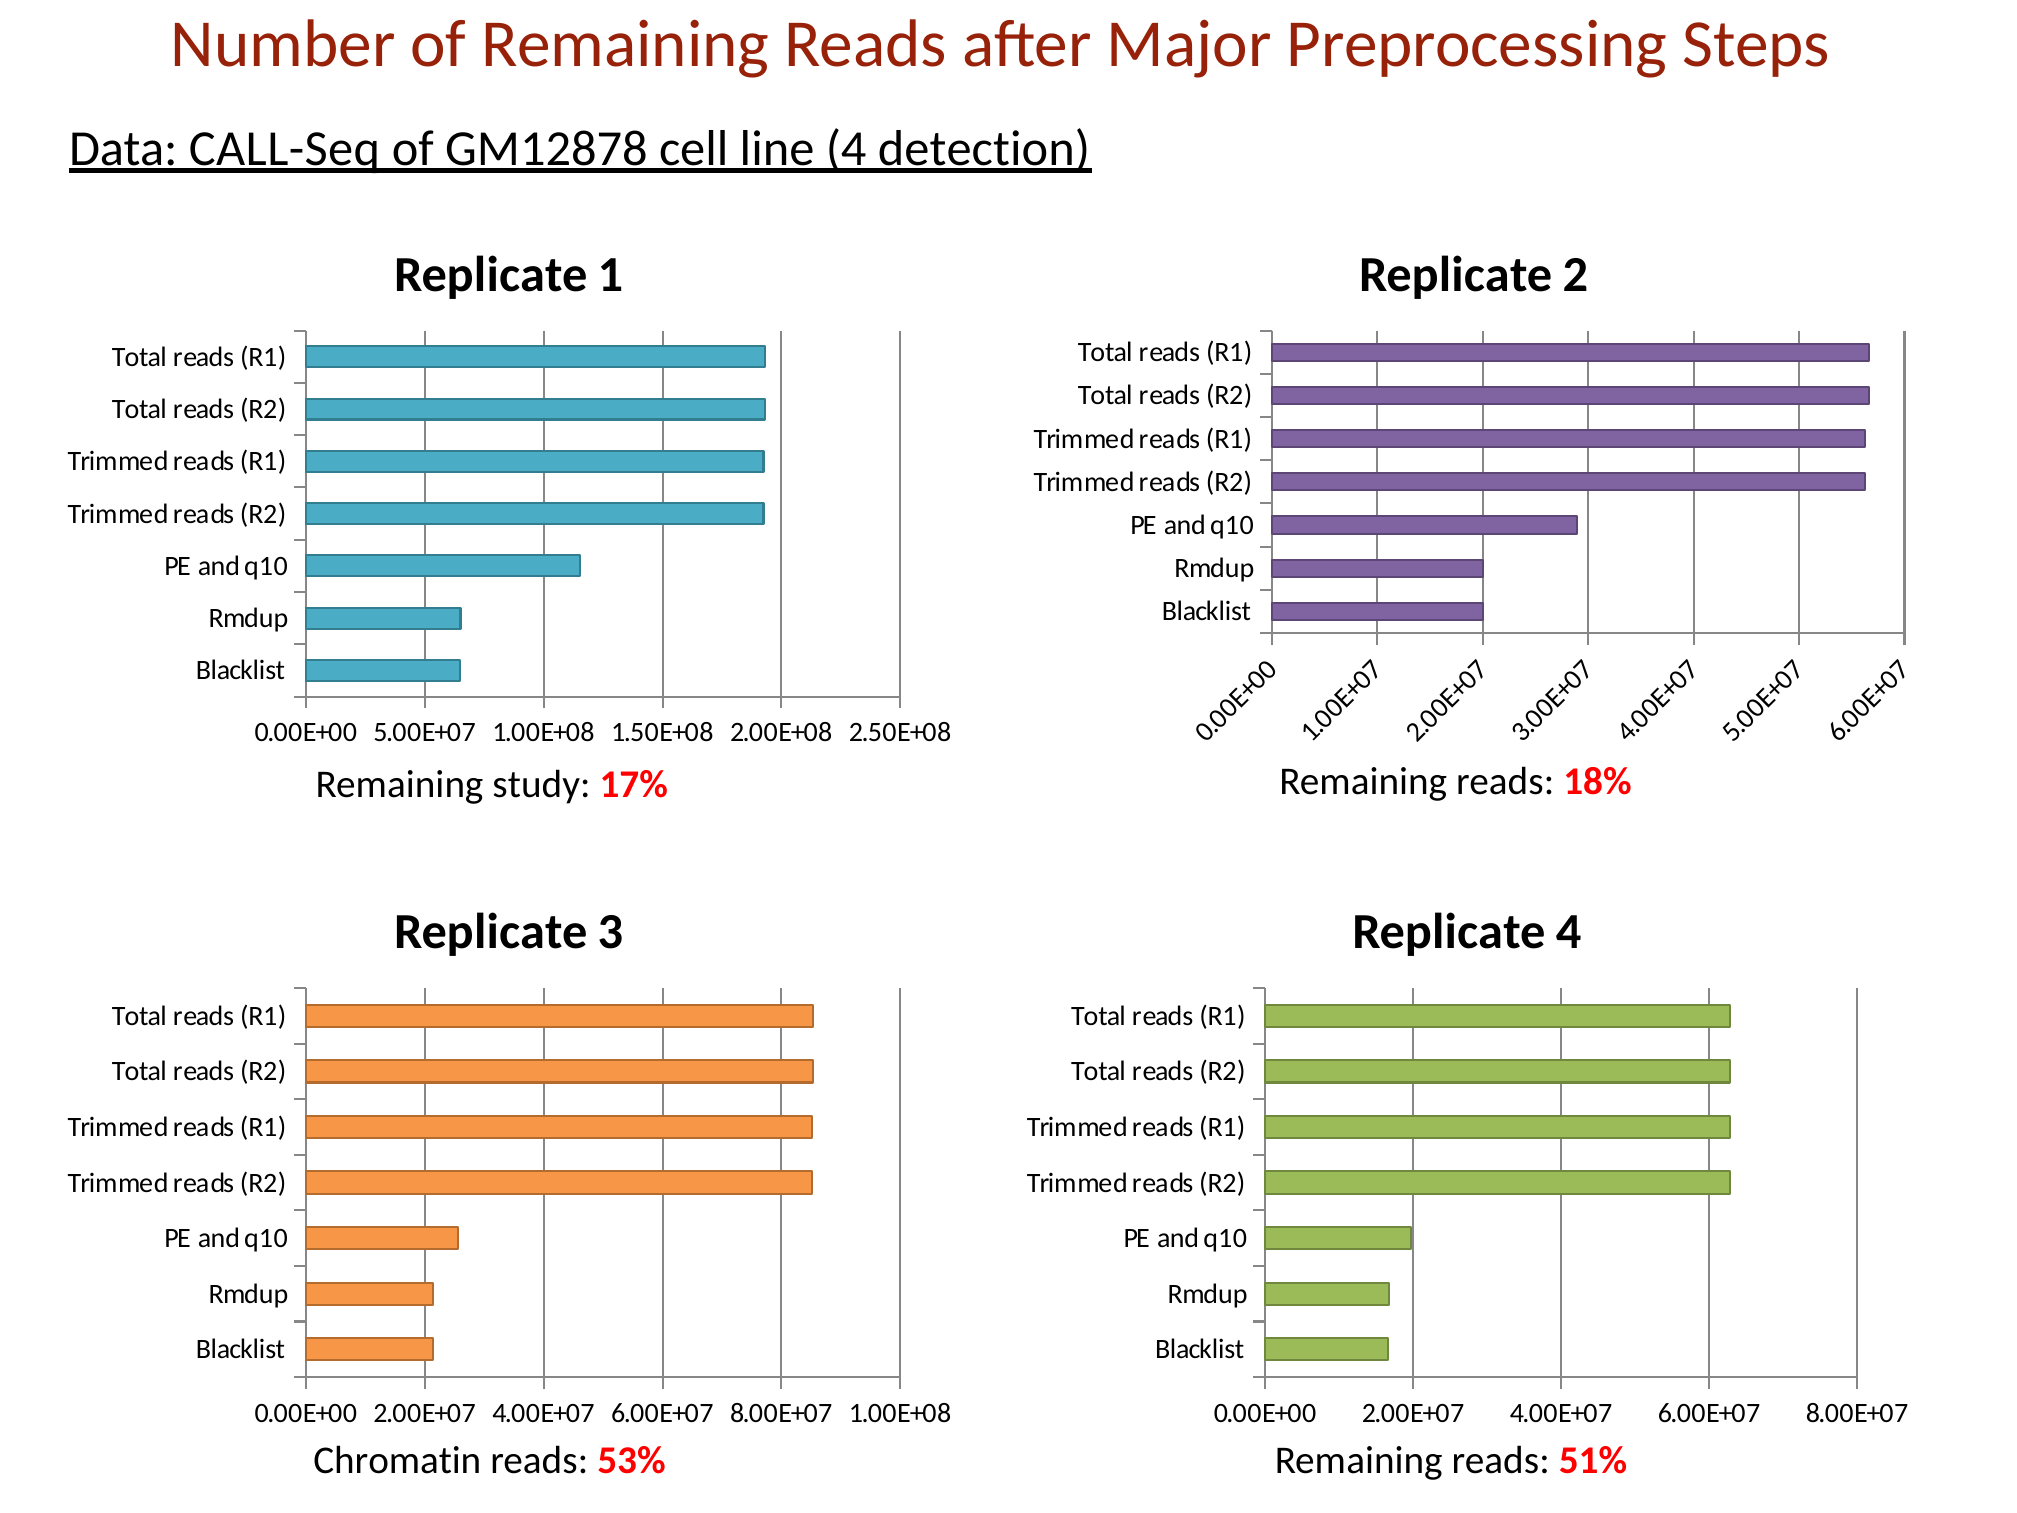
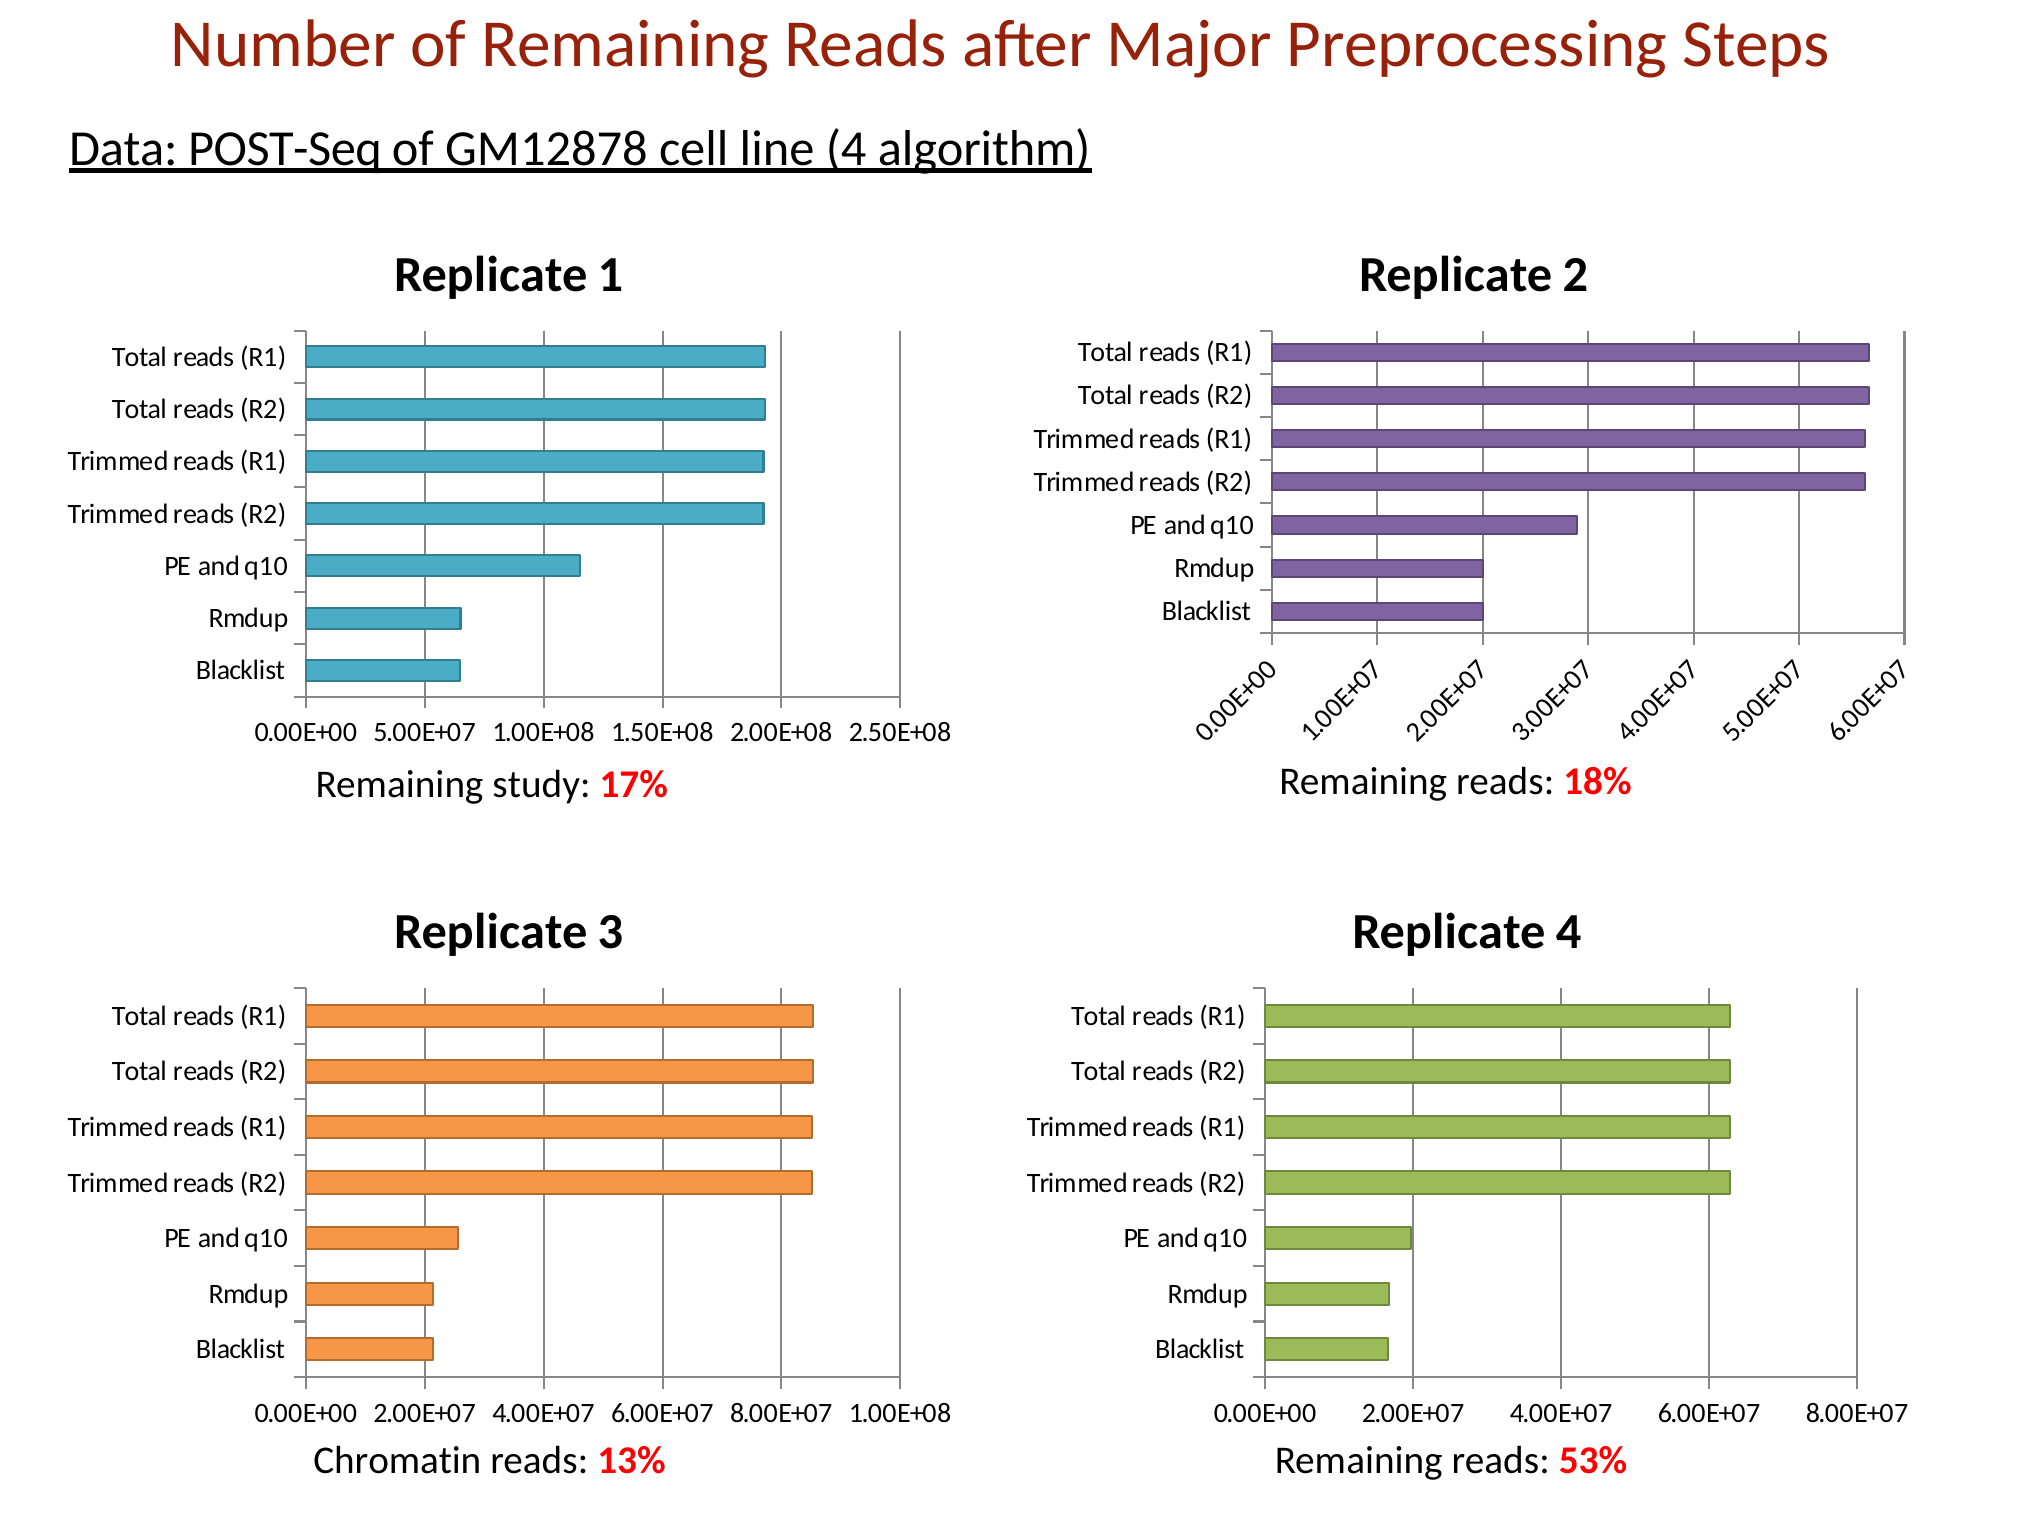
CALL-Seq: CALL-Seq -> POST-Seq
detection: detection -> algorithm
53%: 53% -> 13%
51%: 51% -> 53%
